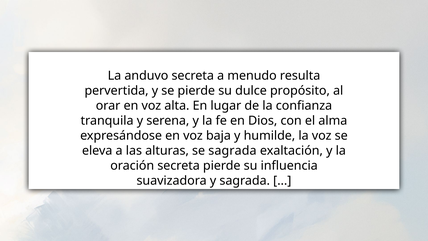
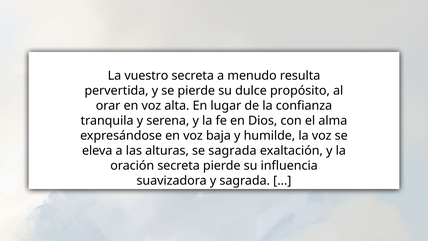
anduvo: anduvo -> vuestro
